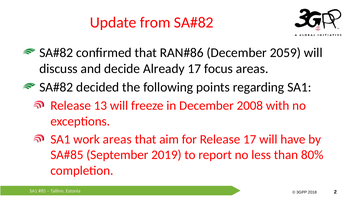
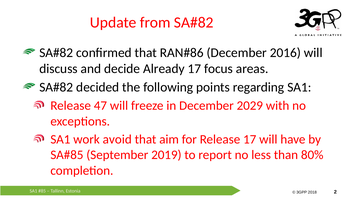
2059: 2059 -> 2016
13: 13 -> 47
2008: 2008 -> 2029
work areas: areas -> avoid
